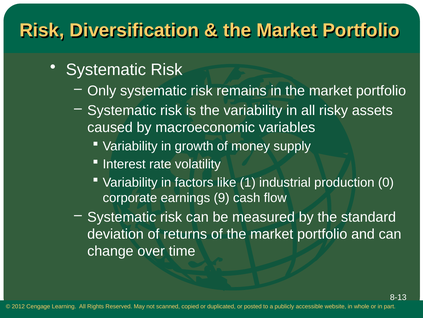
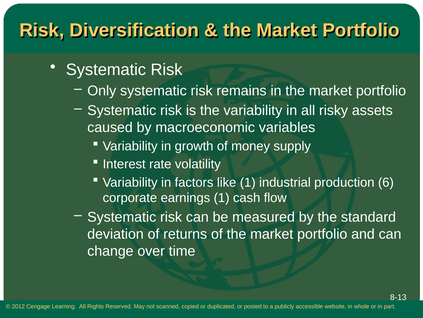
0: 0 -> 6
earnings 9: 9 -> 1
